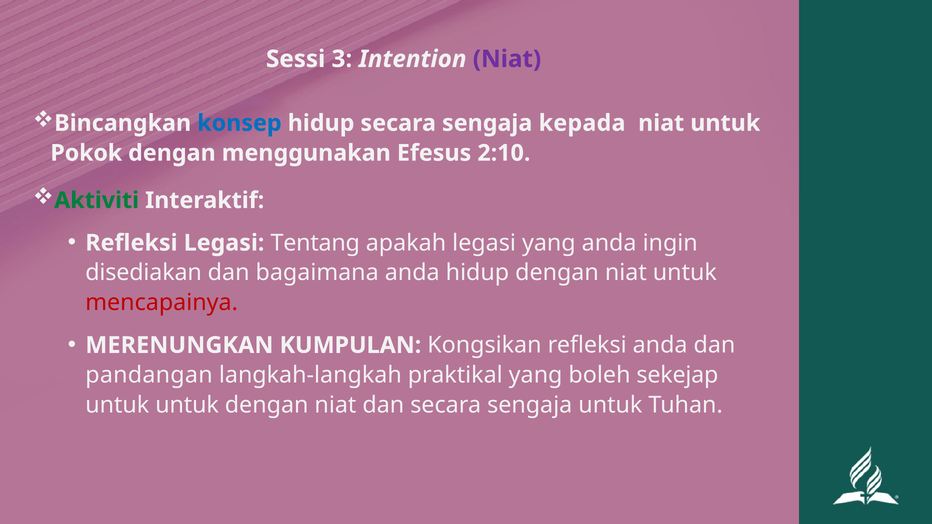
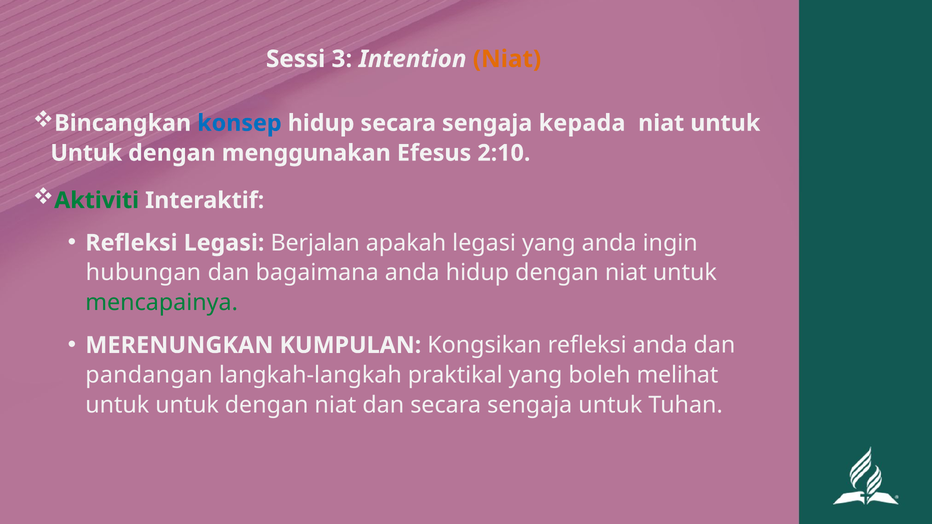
Niat at (507, 59) colour: purple -> orange
Pokok at (86, 153): Pokok -> Untuk
Tentang: Tentang -> Berjalan
disediakan: disediakan -> hubungan
mencapainya colour: red -> green
sekejap: sekejap -> melihat
